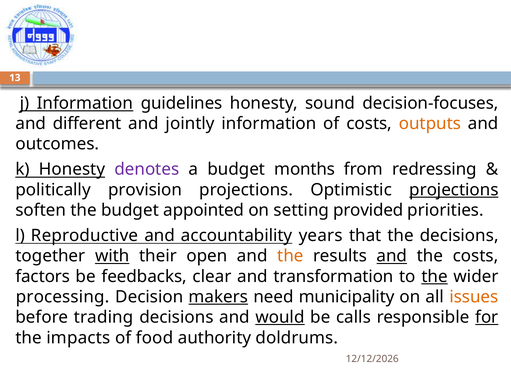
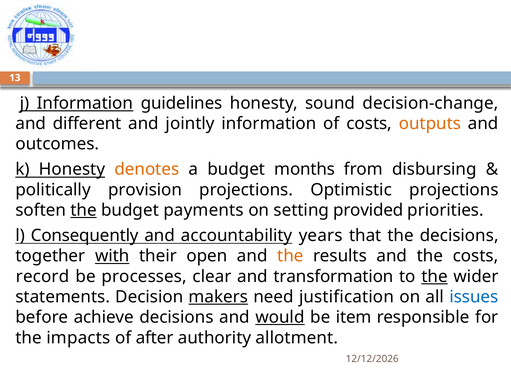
decision-focuses: decision-focuses -> decision-change
denotes colour: purple -> orange
redressing: redressing -> disbursing
projections at (454, 190) underline: present -> none
the at (84, 210) underline: none -> present
appointed: appointed -> payments
Reproductive: Reproductive -> Consequently
and at (392, 256) underline: present -> none
factors: factors -> record
feedbacks: feedbacks -> processes
processing: processing -> statements
municipality: municipality -> justification
issues colour: orange -> blue
trading: trading -> achieve
calls: calls -> item
for underline: present -> none
food: food -> after
doldrums: doldrums -> allotment
